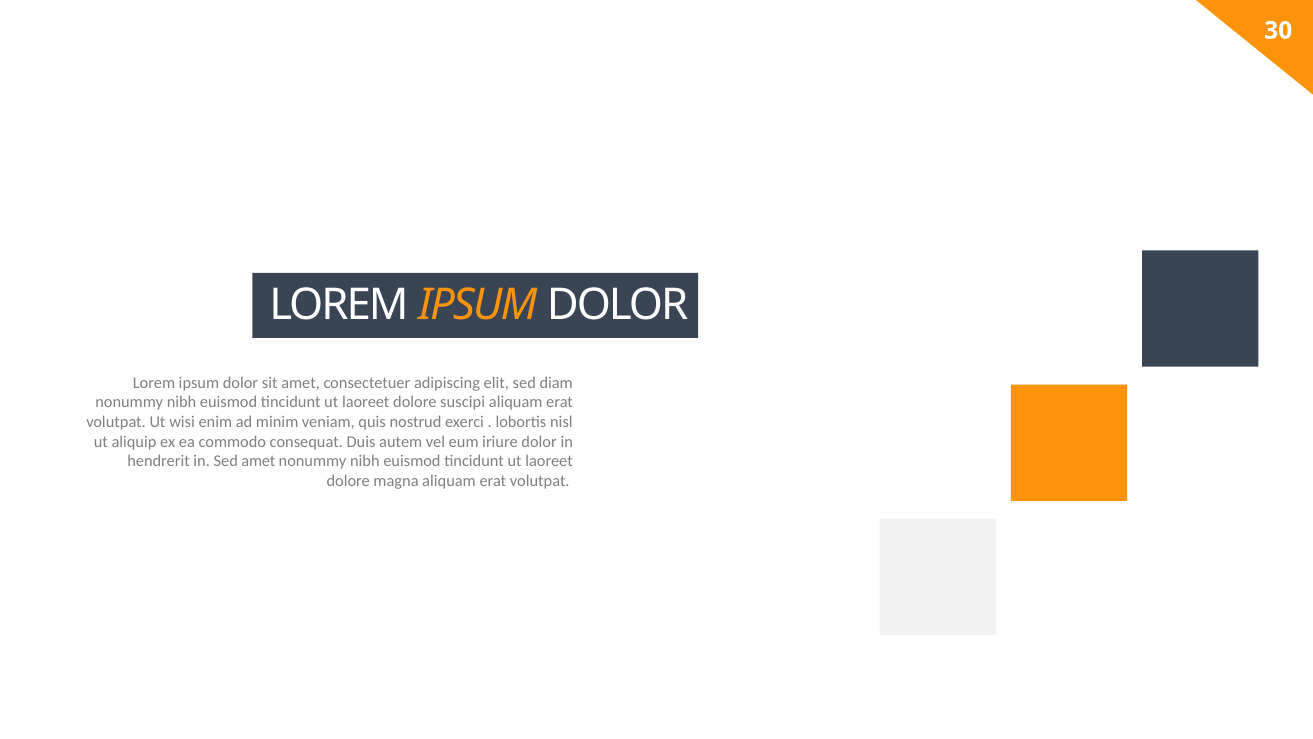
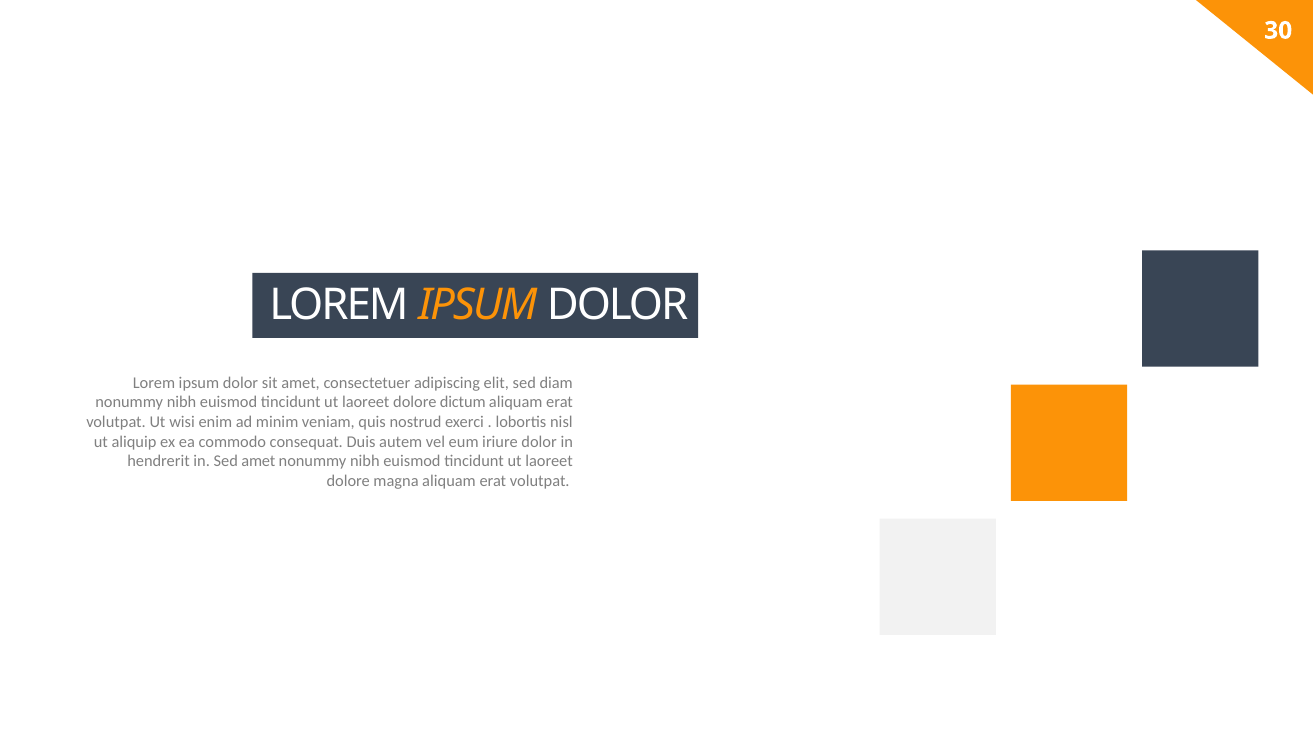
suscipi: suscipi -> dictum
